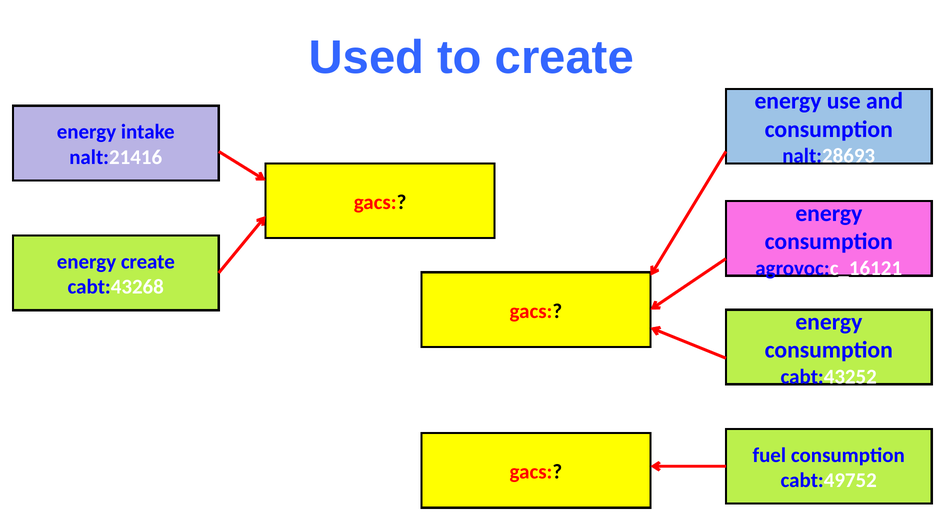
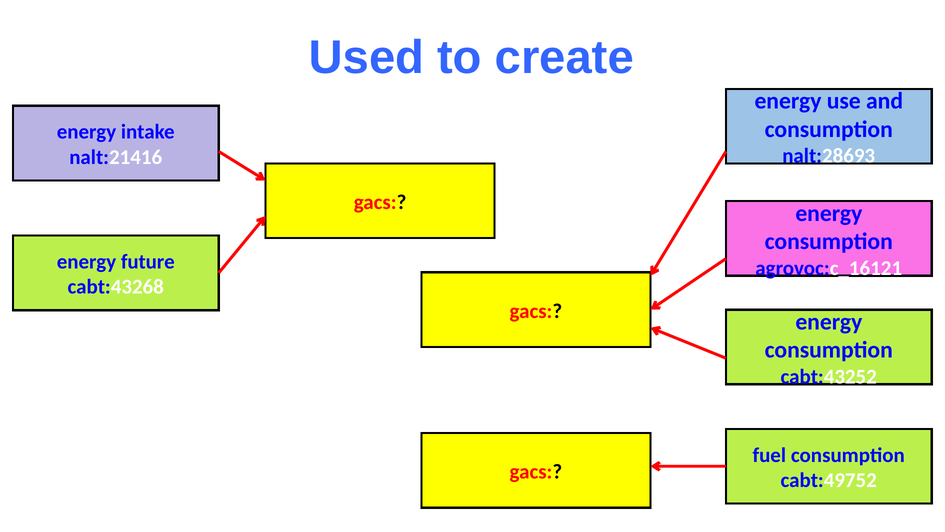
energy create: create -> future
